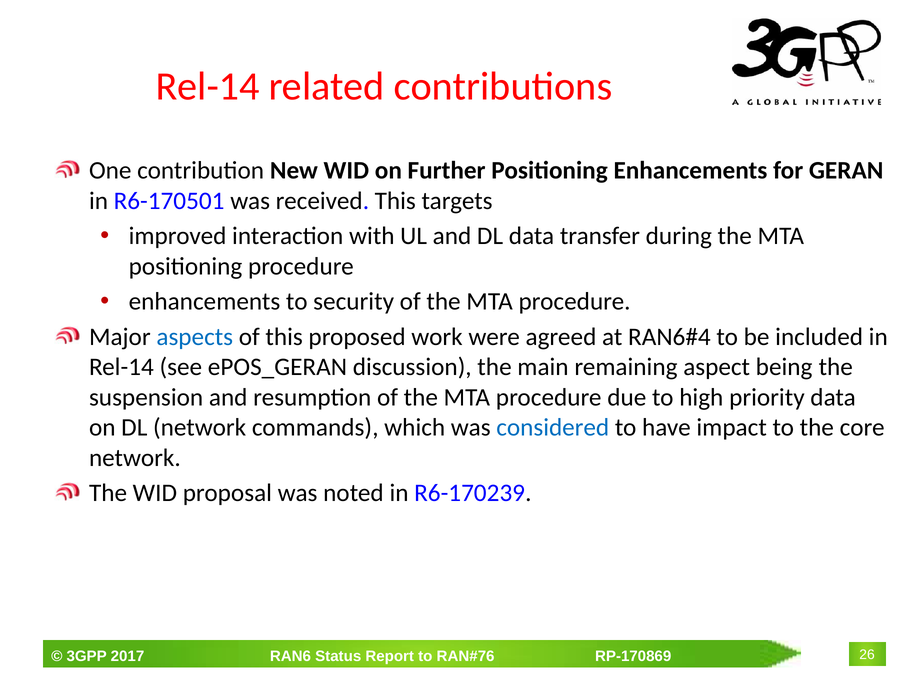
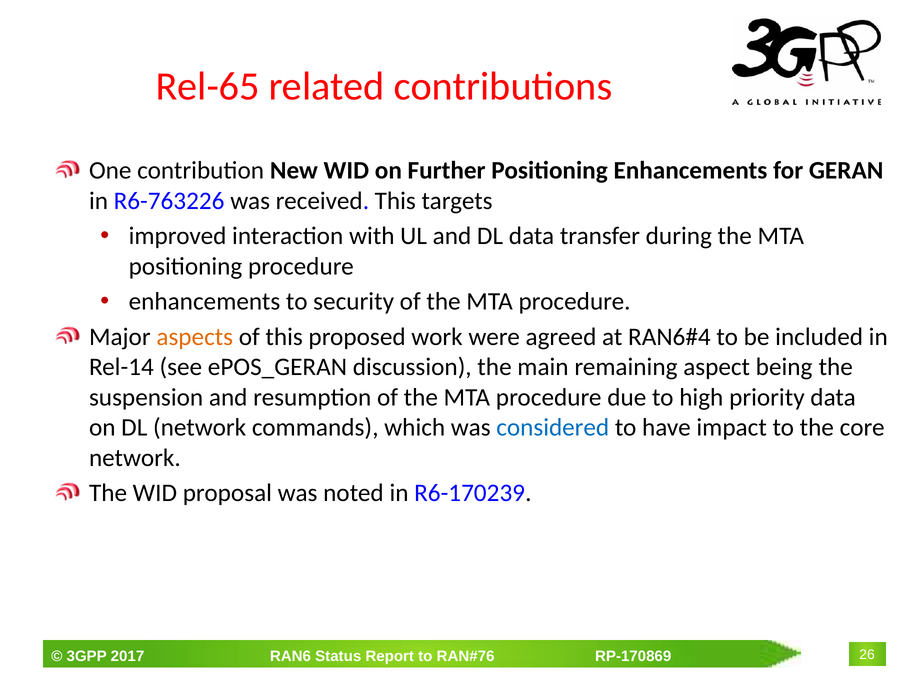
Rel-14 at (208, 87): Rel-14 -> Rel-65
R6-170501: R6-170501 -> R6-763226
aspects colour: blue -> orange
